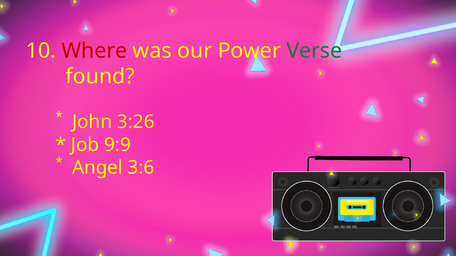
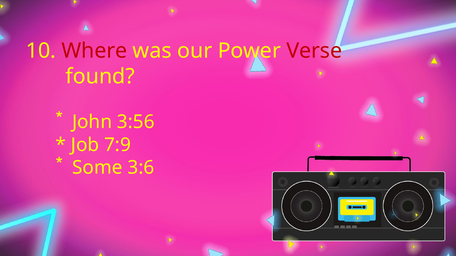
Verse colour: green -> red
3:26: 3:26 -> 3:56
9:9: 9:9 -> 7:9
Angel: Angel -> Some
